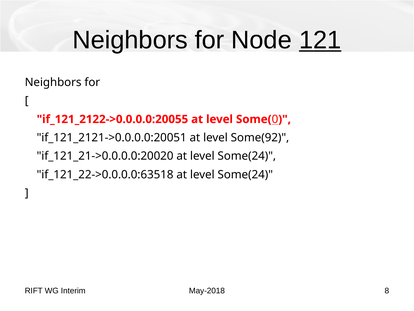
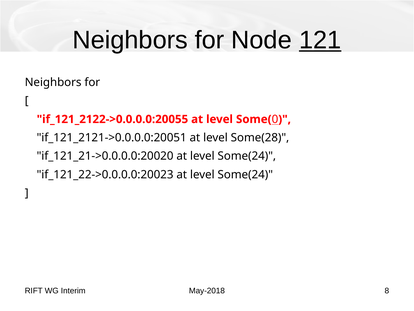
Some(92: Some(92 -> Some(28
if_121_22->0.0.0.0:63518: if_121_22->0.0.0.0:63518 -> if_121_22->0.0.0.0:20023
